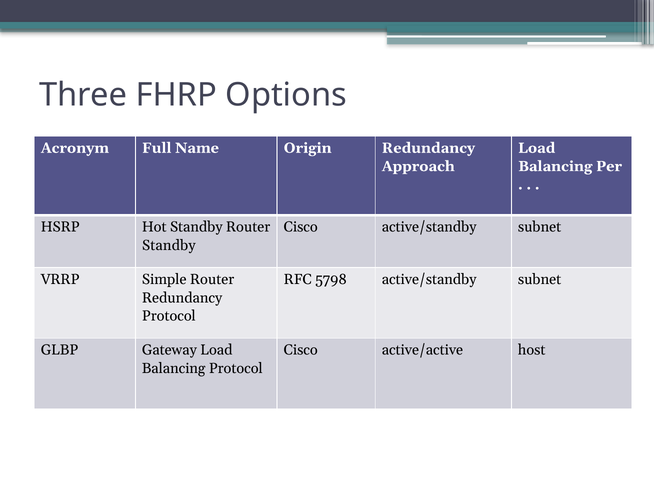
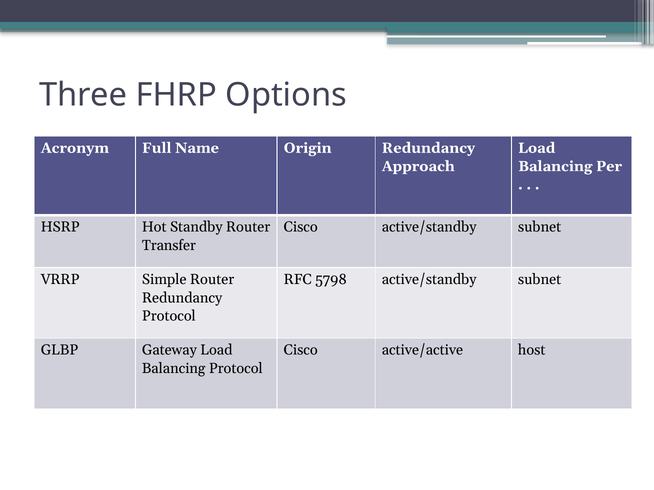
Standby at (169, 246): Standby -> Transfer
